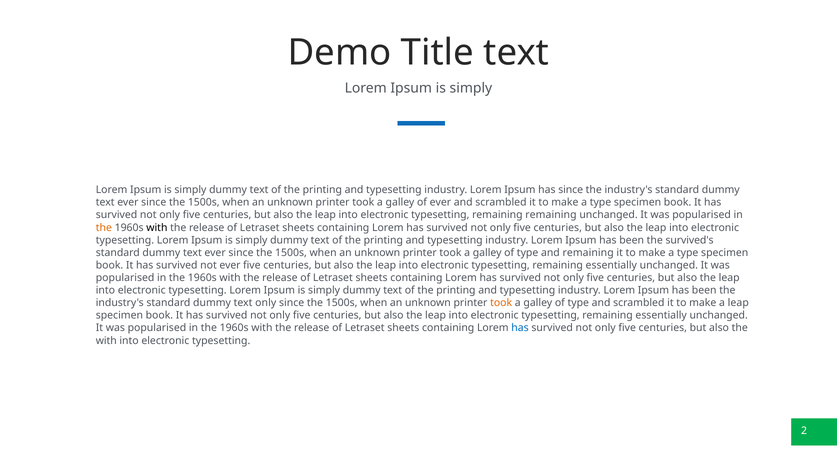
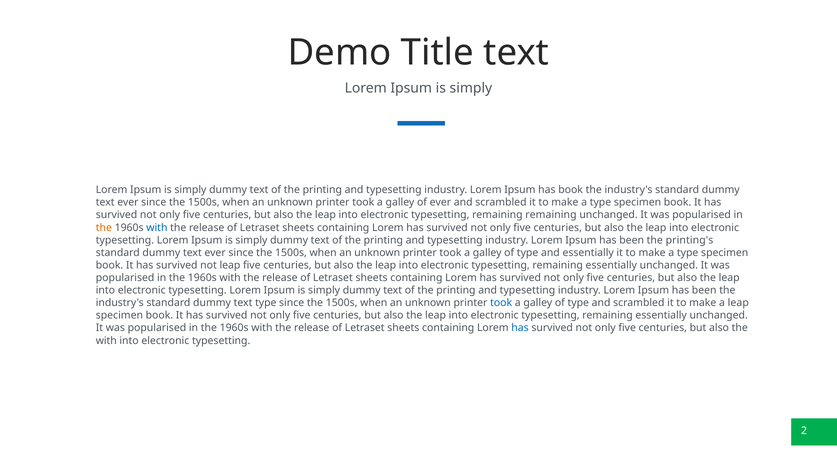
has since: since -> book
with at (157, 227) colour: black -> blue
survived's: survived's -> printing's
and remaining: remaining -> essentially
not ever: ever -> leap
text only: only -> type
took at (501, 303) colour: orange -> blue
